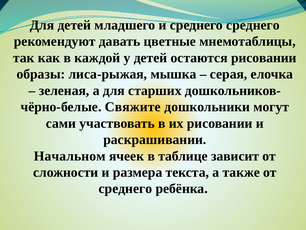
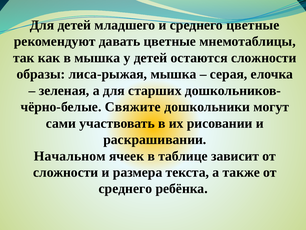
среднего среднего: среднего -> цветные
в каждой: каждой -> мышка
остаются рисовании: рисовании -> сложности
